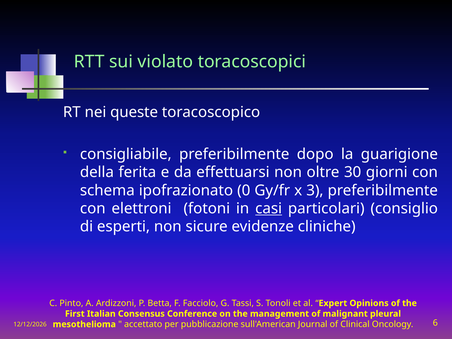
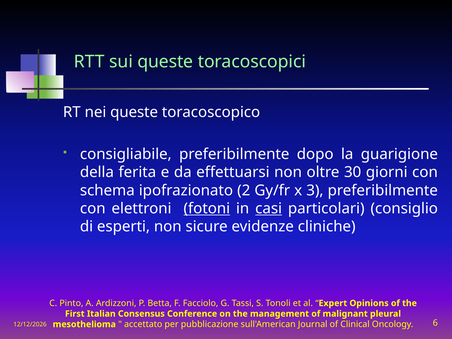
sui violato: violato -> queste
0: 0 -> 2
fotoni underline: none -> present
